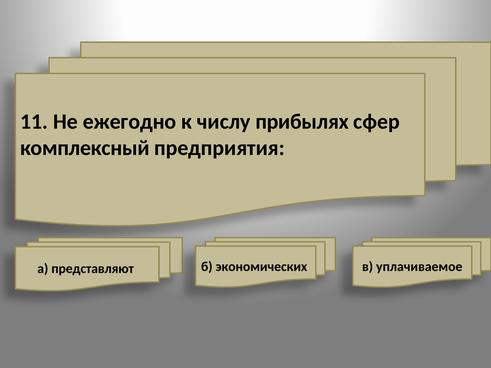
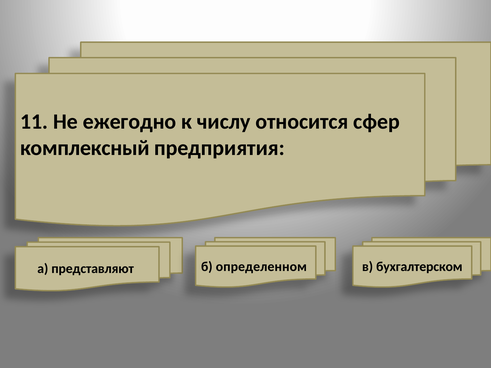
прибылях: прибылях -> относится
экономических: экономических -> определенном
уплачиваемое: уплачиваемое -> бухгалтерском
